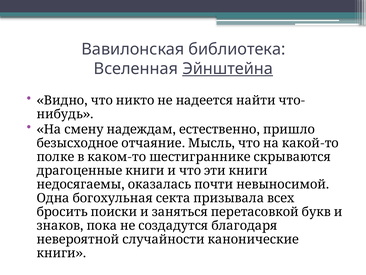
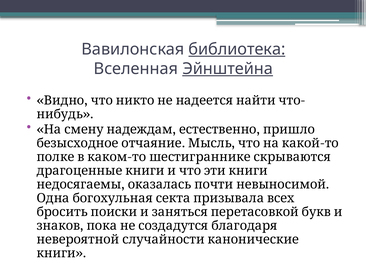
библиотека underline: none -> present
